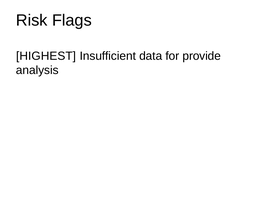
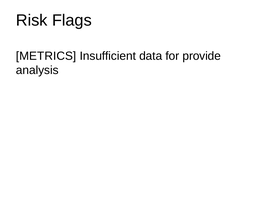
HIGHEST: HIGHEST -> METRICS
